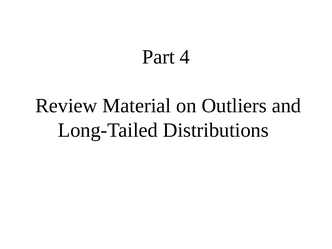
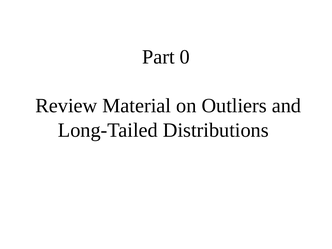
4: 4 -> 0
